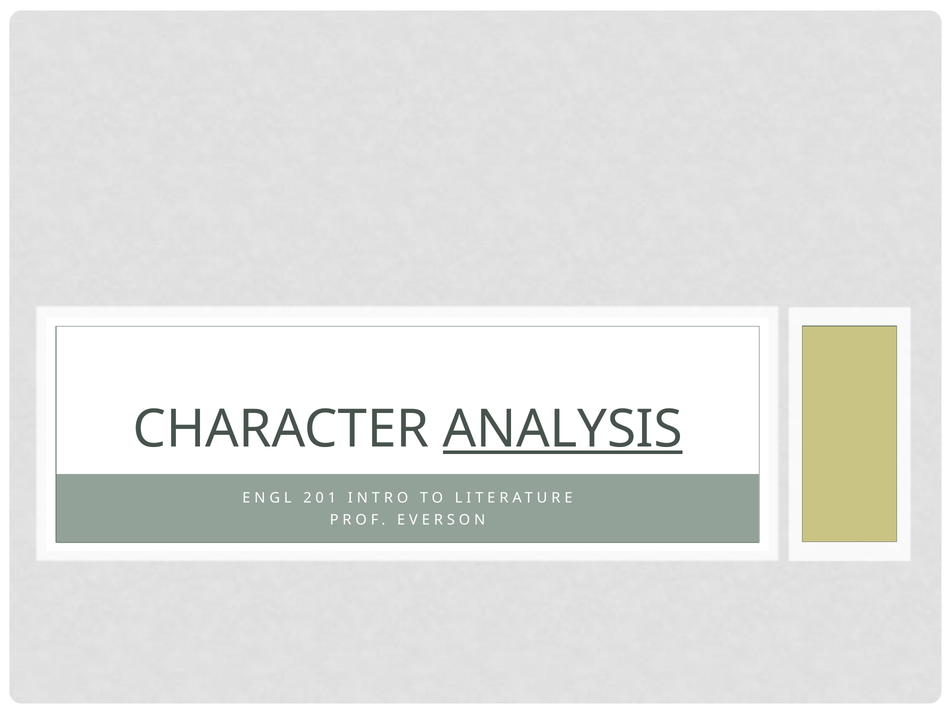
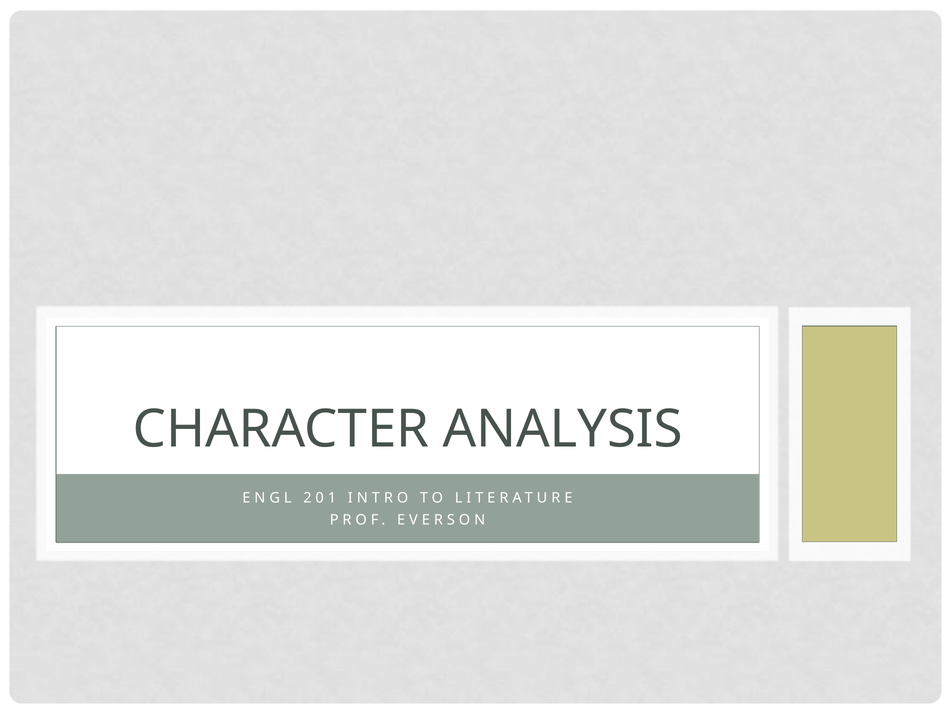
ANALYSIS underline: present -> none
